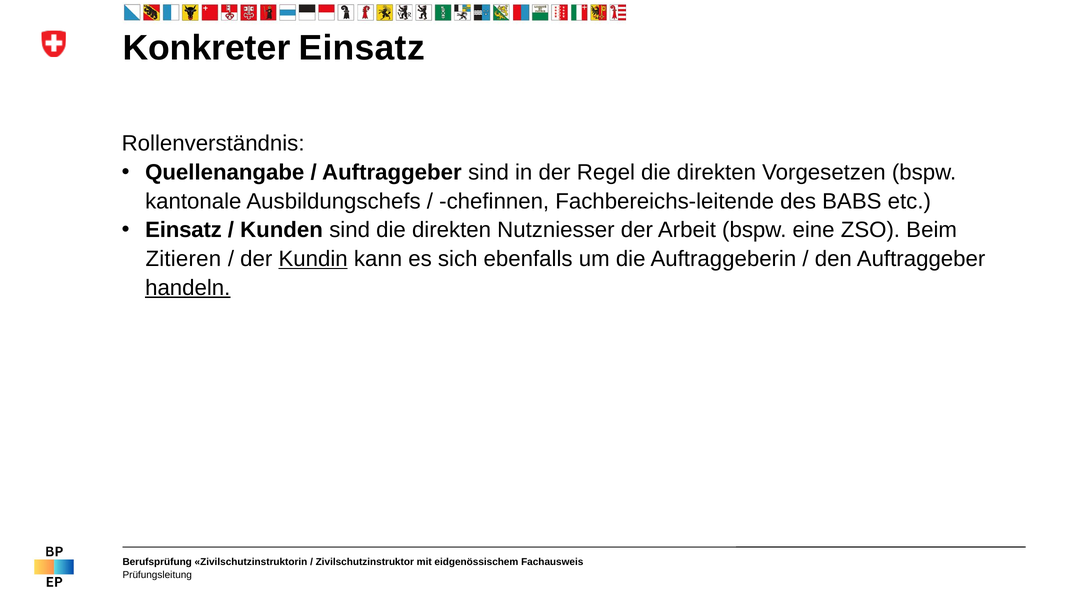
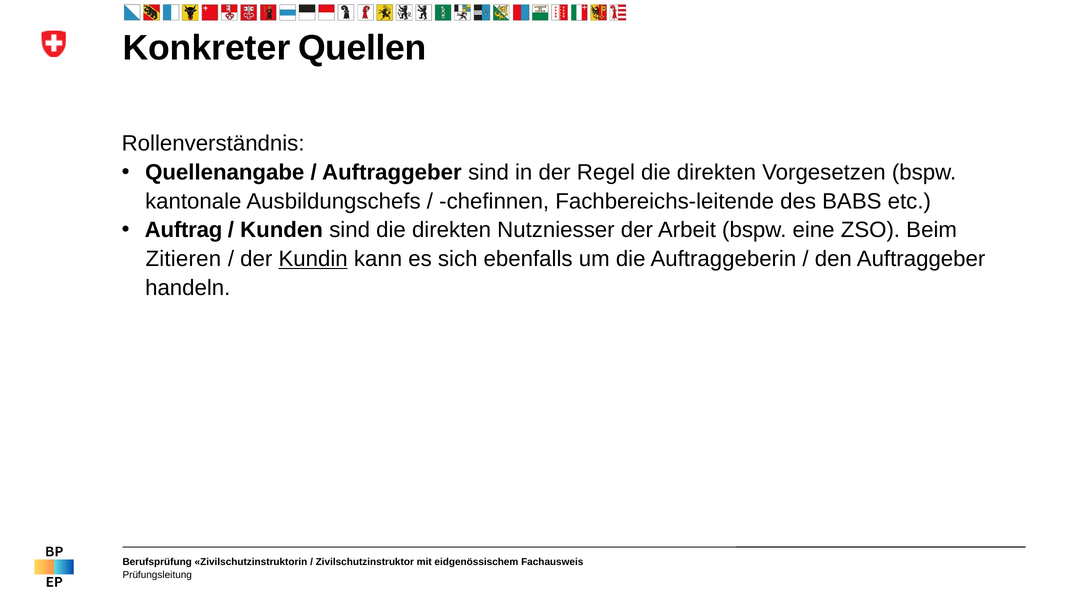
Konkreter Einsatz: Einsatz -> Quellen
Einsatz at (184, 230): Einsatz -> Auftrag
handeln underline: present -> none
